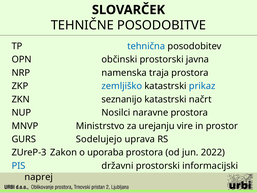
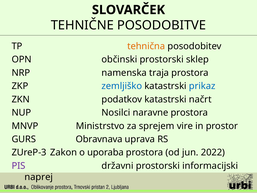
tehnična colour: blue -> orange
javna: javna -> sklep
seznanijo: seznanijo -> podatkov
urejanju: urejanju -> sprejem
Sodelujejo: Sodelujejo -> Obravnava
PIS colour: blue -> purple
